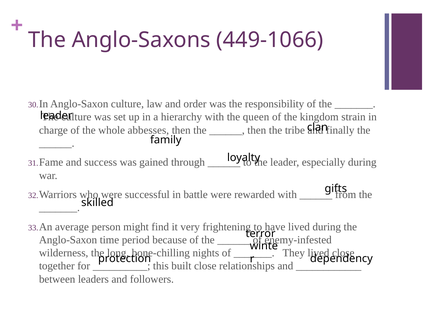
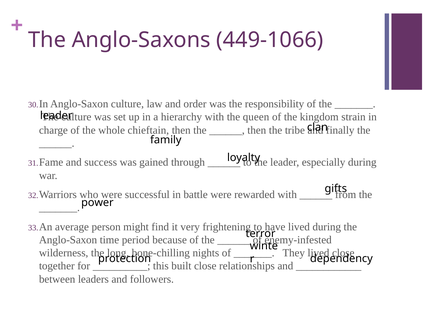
abbesses: abbesses -> chieftain
skilled: skilled -> power
